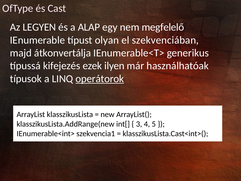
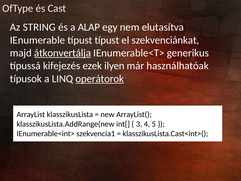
LEGYEN: LEGYEN -> STRING
megfelelő: megfelelő -> elutasítva
típust olyan: olyan -> típust
szekvenciában: szekvenciában -> szekvenciánkat
átkonvertálja underline: none -> present
